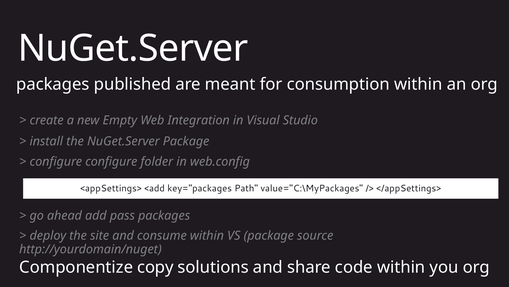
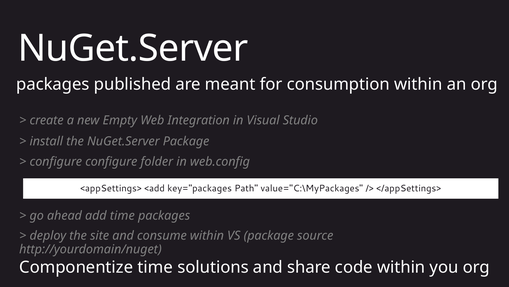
add pass: pass -> time
Componentize copy: copy -> time
